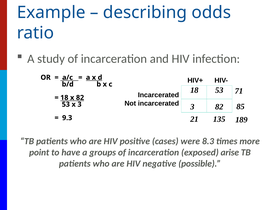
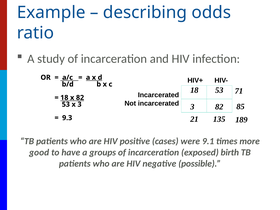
8.3: 8.3 -> 9.1
point: point -> good
arise: arise -> birth
